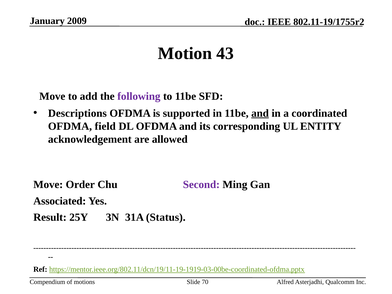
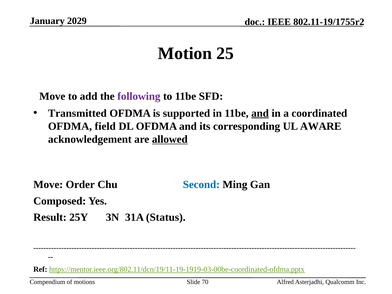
2009: 2009 -> 2029
43: 43 -> 25
Descriptions: Descriptions -> Transmitted
ENTITY: ENTITY -> AWARE
allowed underline: none -> present
Second colour: purple -> blue
Associated: Associated -> Composed
